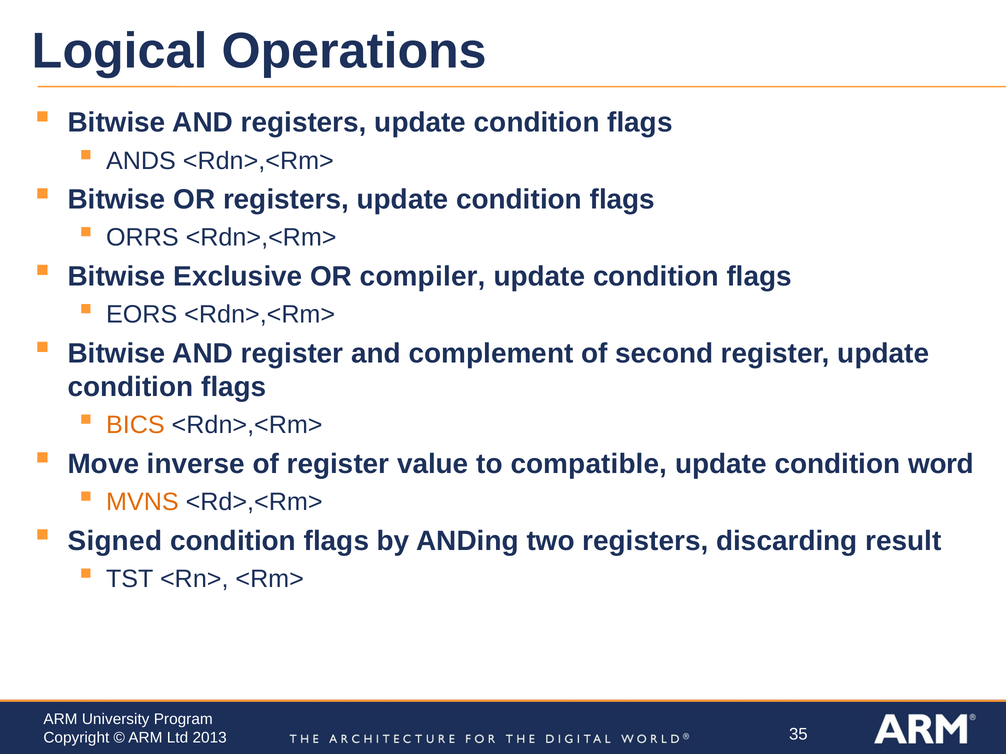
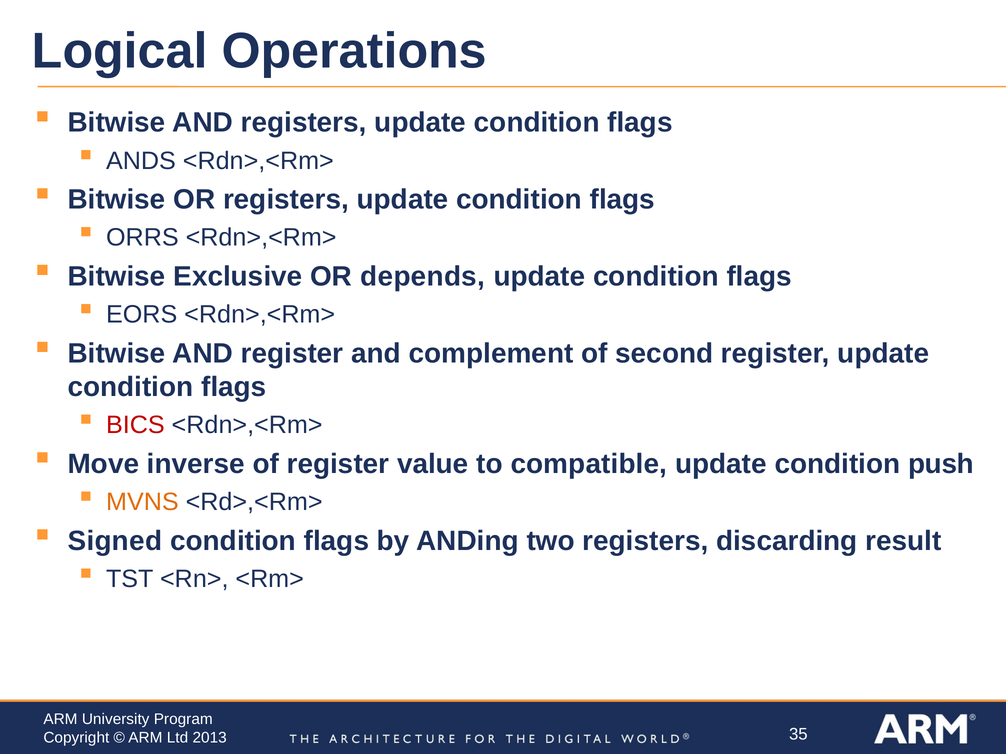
compiler: compiler -> depends
BICS colour: orange -> red
word: word -> push
